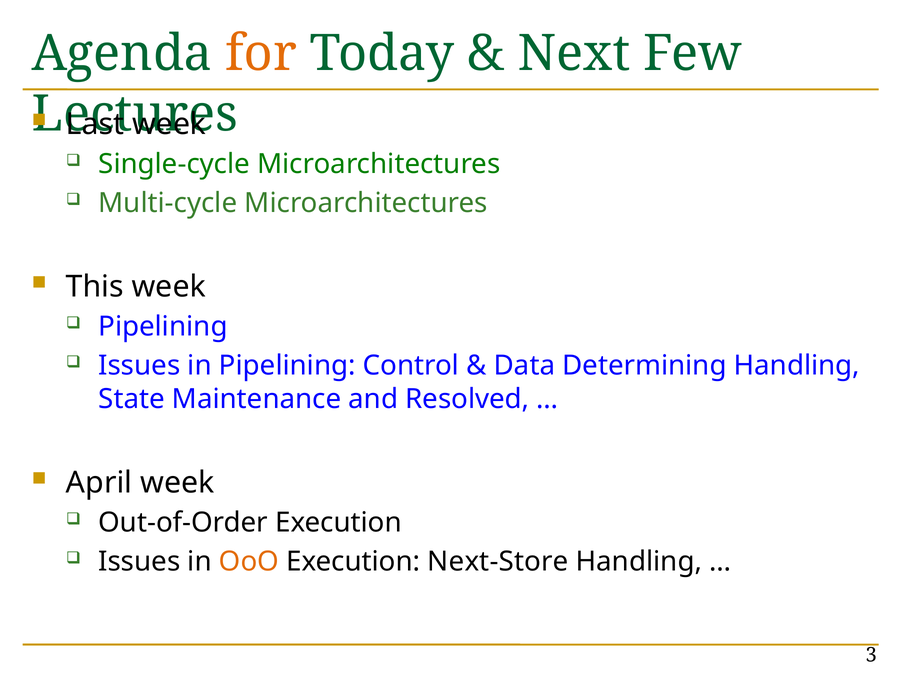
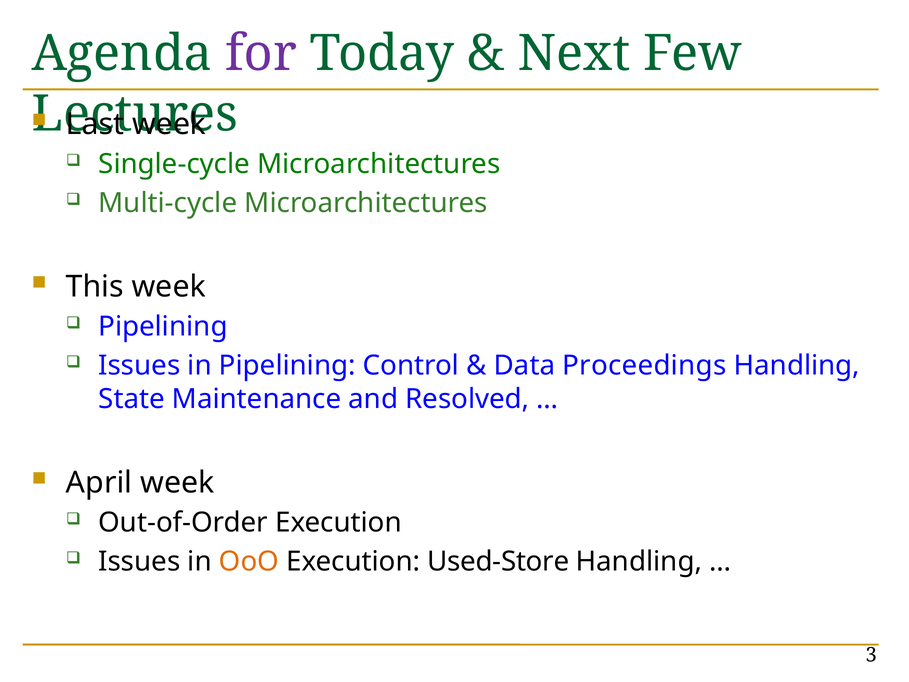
for colour: orange -> purple
Determining: Determining -> Proceedings
Next-Store: Next-Store -> Used-Store
